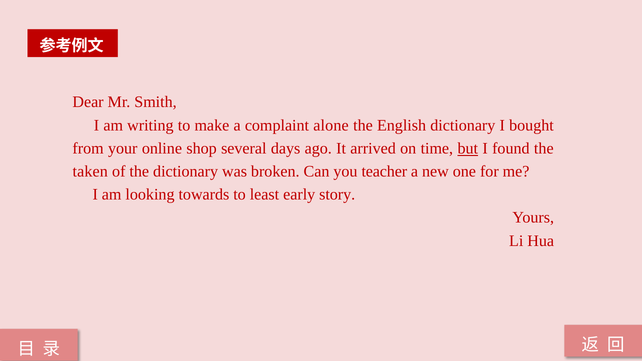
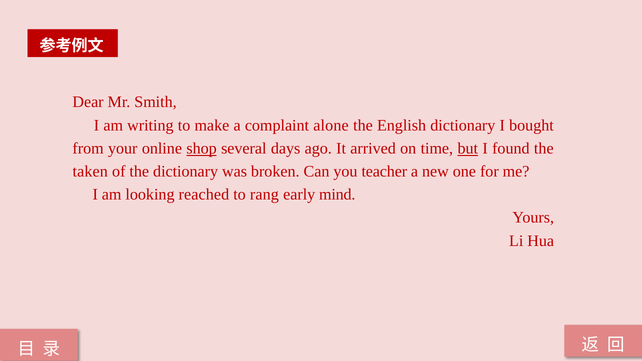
shop underline: none -> present
towards: towards -> reached
least: least -> rang
story: story -> mind
